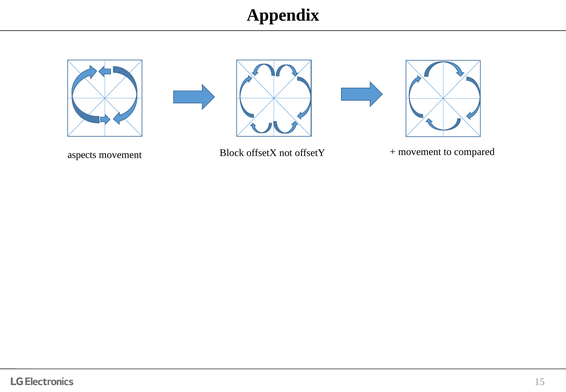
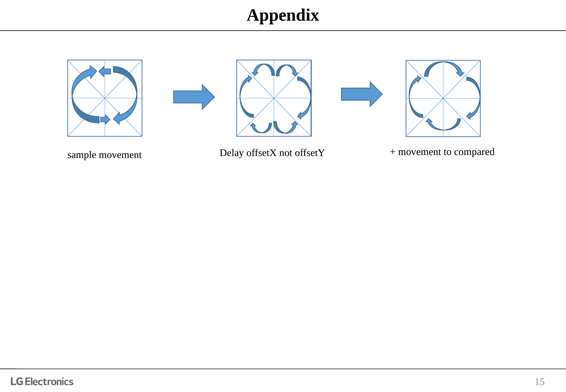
aspects: aspects -> sample
Block: Block -> Delay
